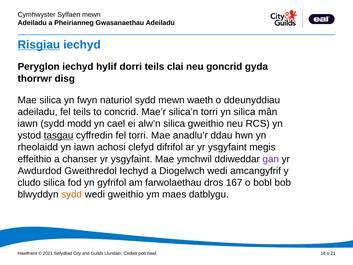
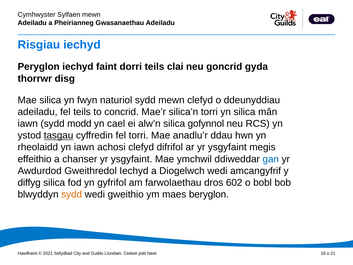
Risgiau underline: present -> none
hylif: hylif -> faint
mewn waeth: waeth -> clefyd
silica gweithio: gweithio -> gofynnol
gan colour: purple -> blue
cludo: cludo -> diffyg
167: 167 -> 602
datblygu: datblygu -> beryglon
